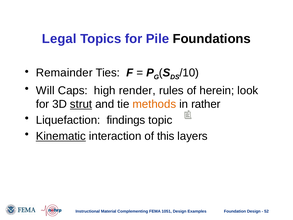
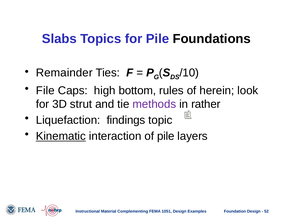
Legal: Legal -> Slabs
Will: Will -> File
render: render -> bottom
strut underline: present -> none
methods colour: orange -> purple
of this: this -> pile
